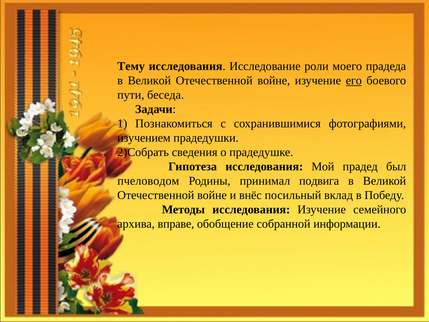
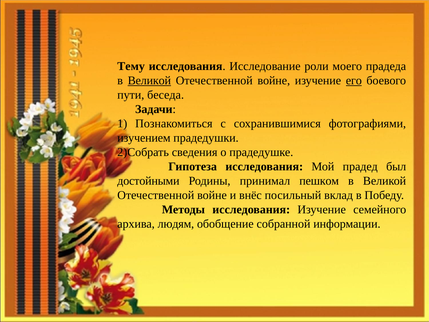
Великой at (149, 81) underline: none -> present
пчеловодом: пчеловодом -> достойными
подвига: подвига -> пешком
вправе: вправе -> людям
